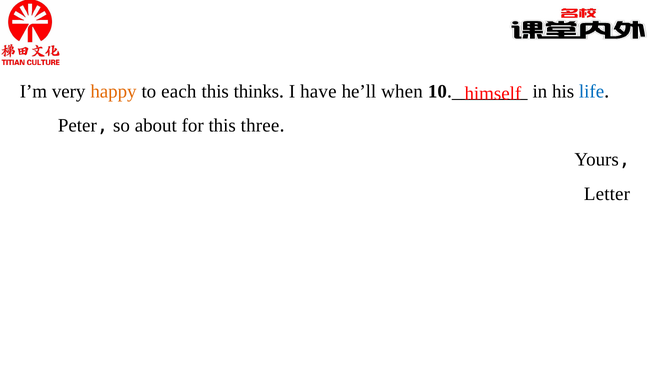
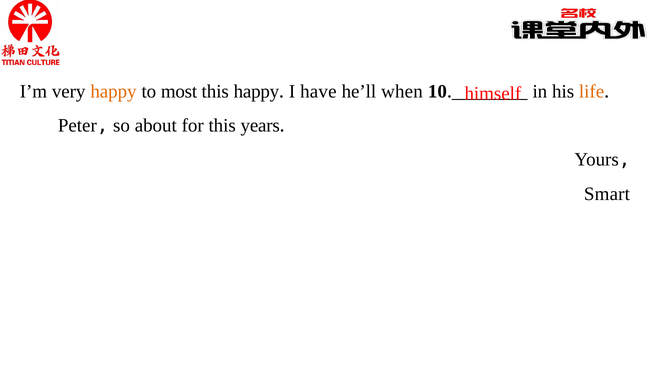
each: each -> most
this thinks: thinks -> happy
life colour: blue -> orange
three: three -> years
Letter: Letter -> Smart
